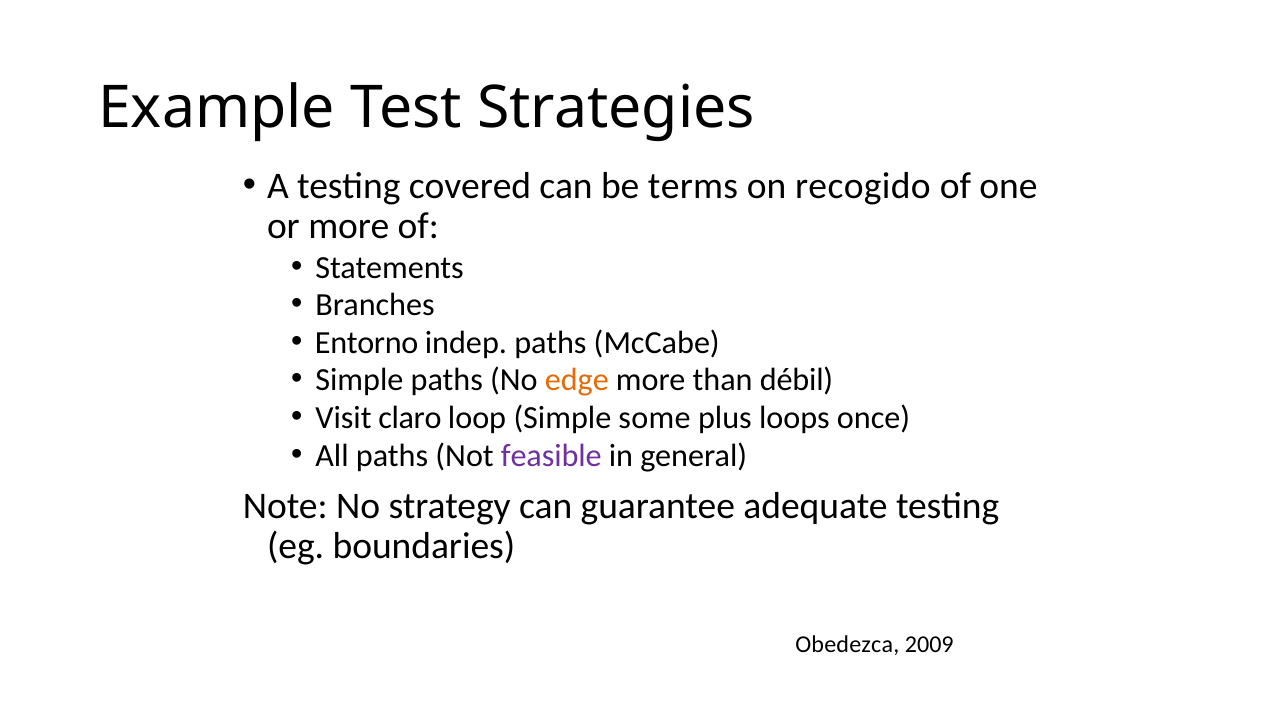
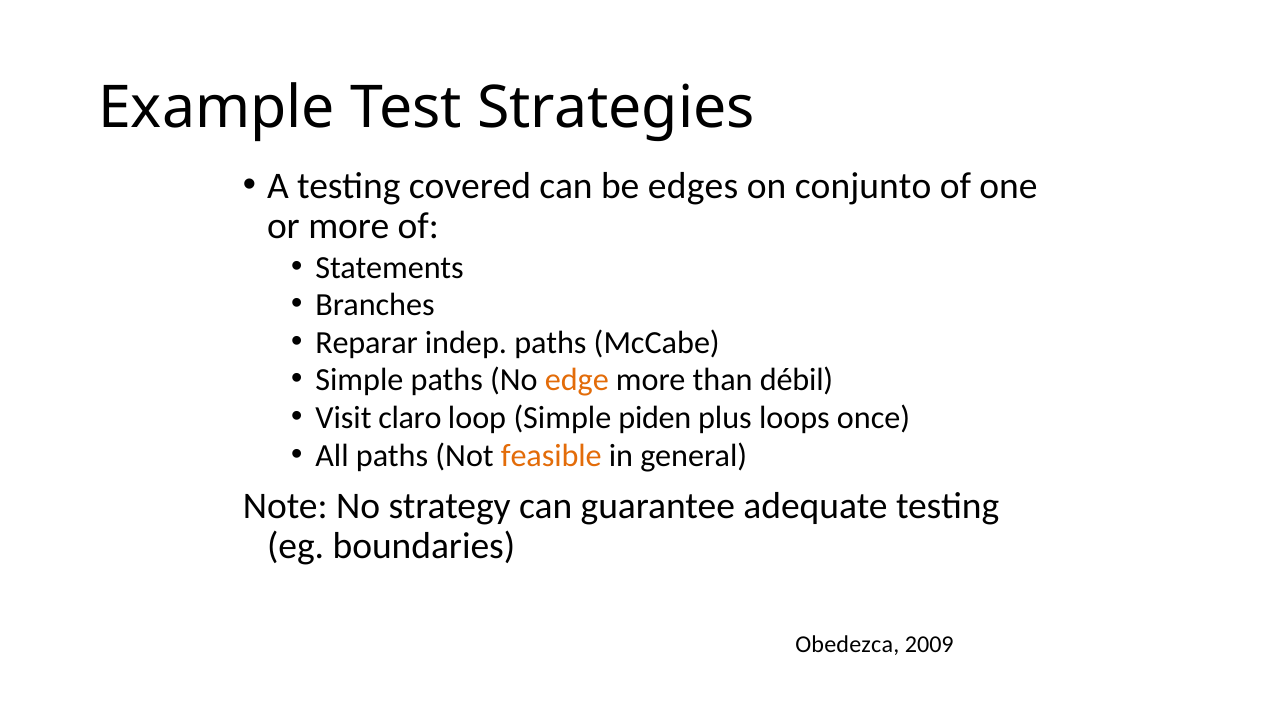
terms: terms -> edges
recogido: recogido -> conjunto
Entorno: Entorno -> Reparar
some: some -> piden
feasible colour: purple -> orange
